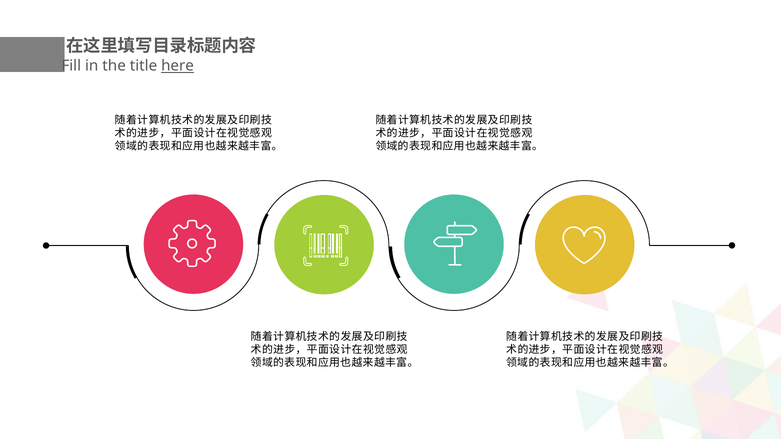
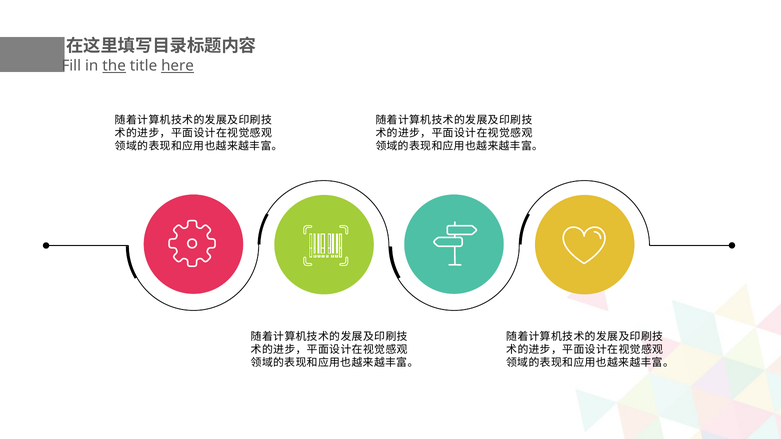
the underline: none -> present
